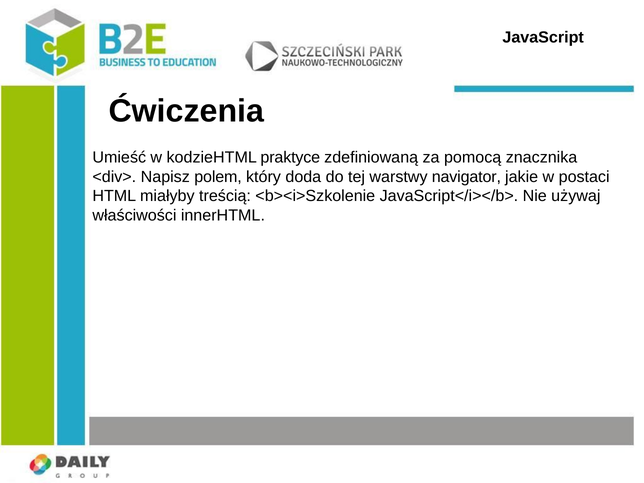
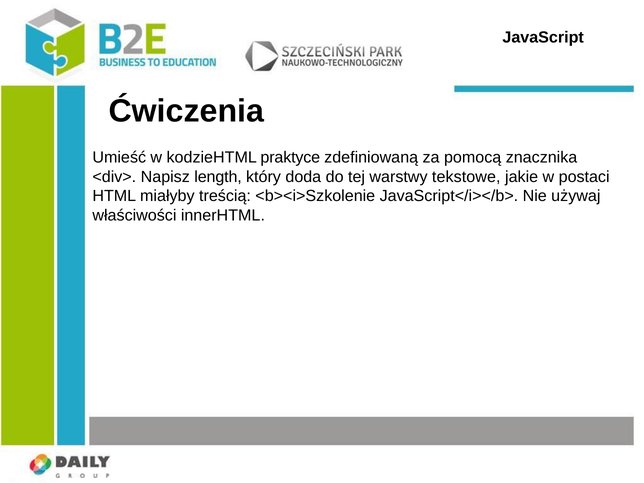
polem: polem -> length
navigator: navigator -> tekstowe
